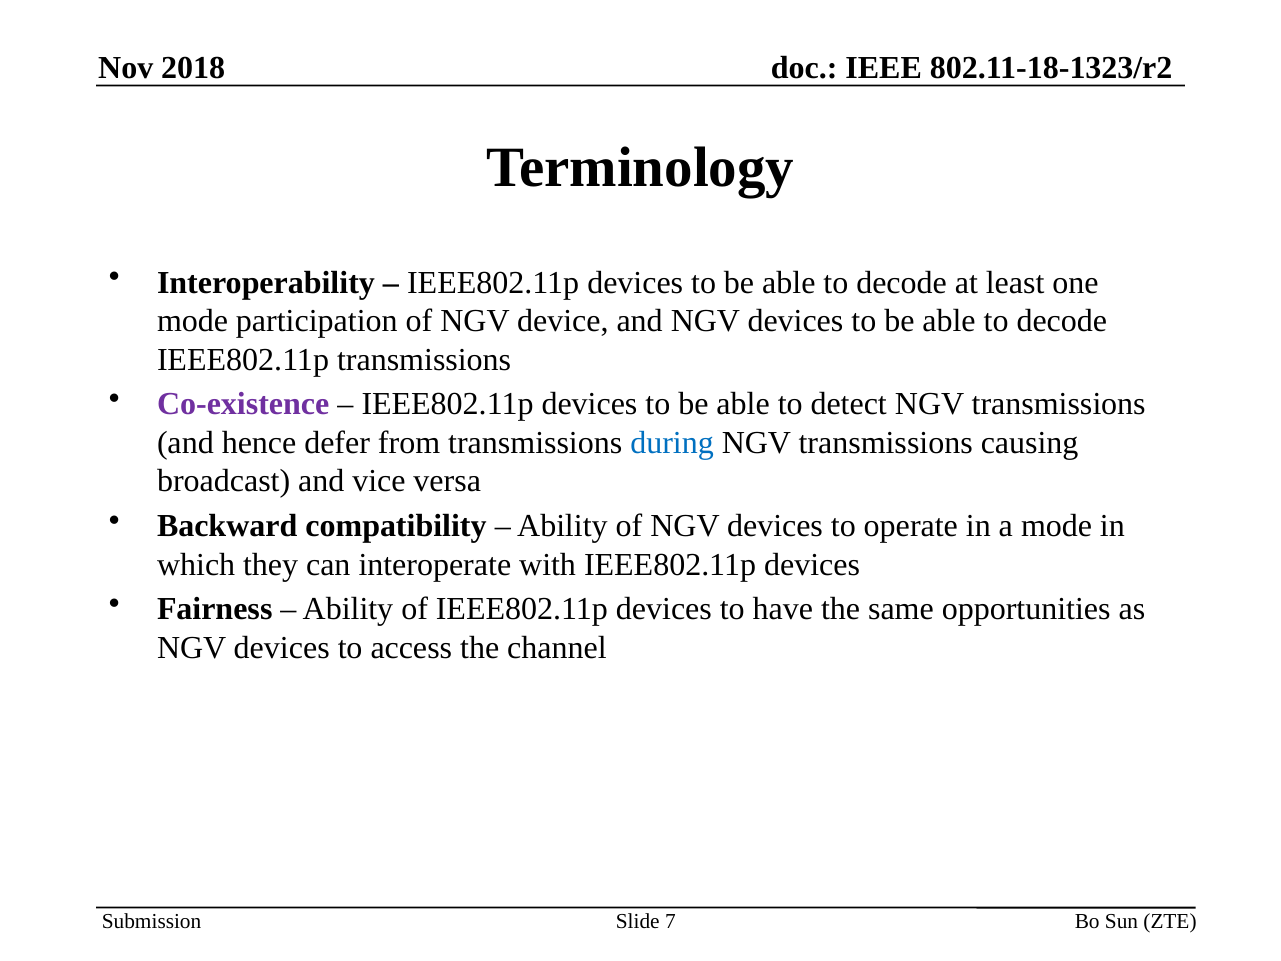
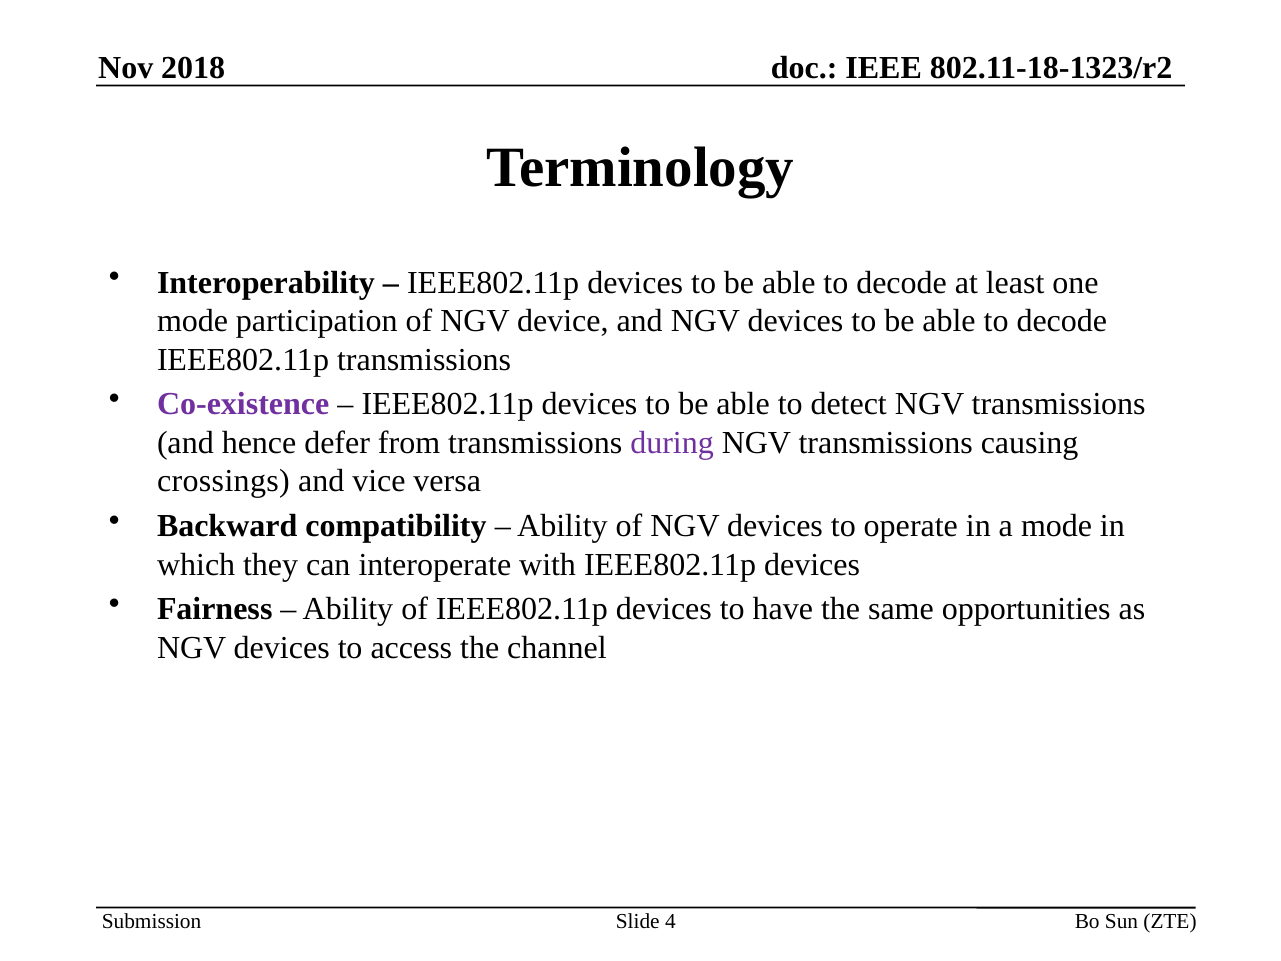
during colour: blue -> purple
broadcast: broadcast -> crossings
7: 7 -> 4
